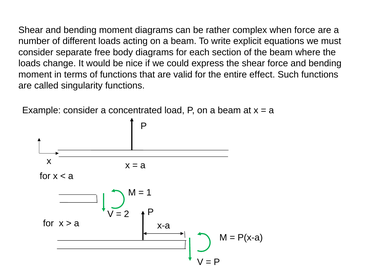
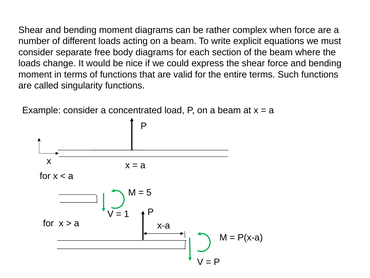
entire effect: effect -> terms
1: 1 -> 5
2: 2 -> 1
